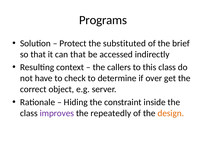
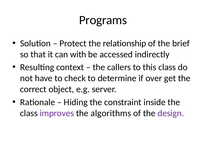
substituted: substituted -> relationship
can that: that -> with
repeatedly: repeatedly -> algorithms
design colour: orange -> purple
